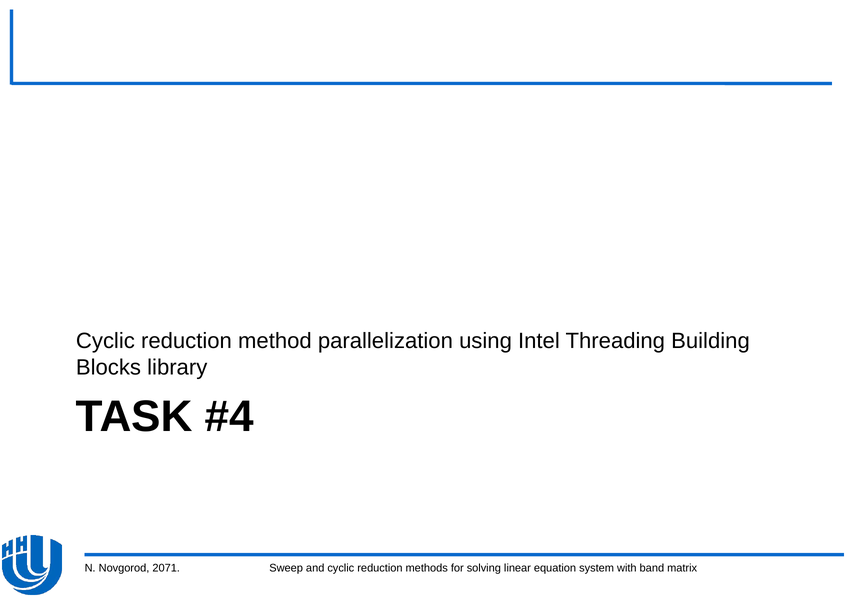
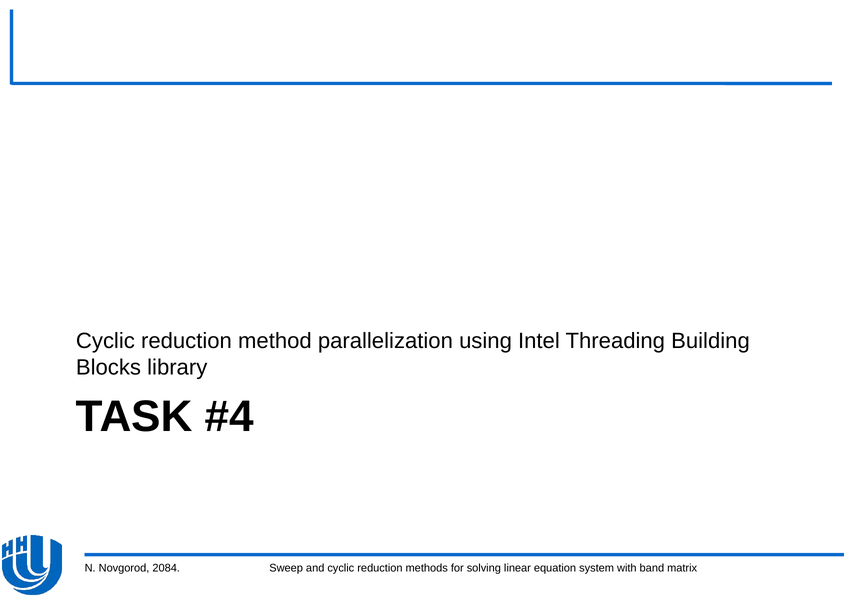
2071: 2071 -> 2084
